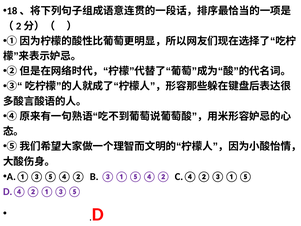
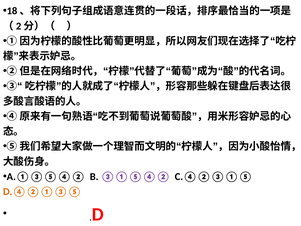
D.④②①③⑤ colour: purple -> orange
